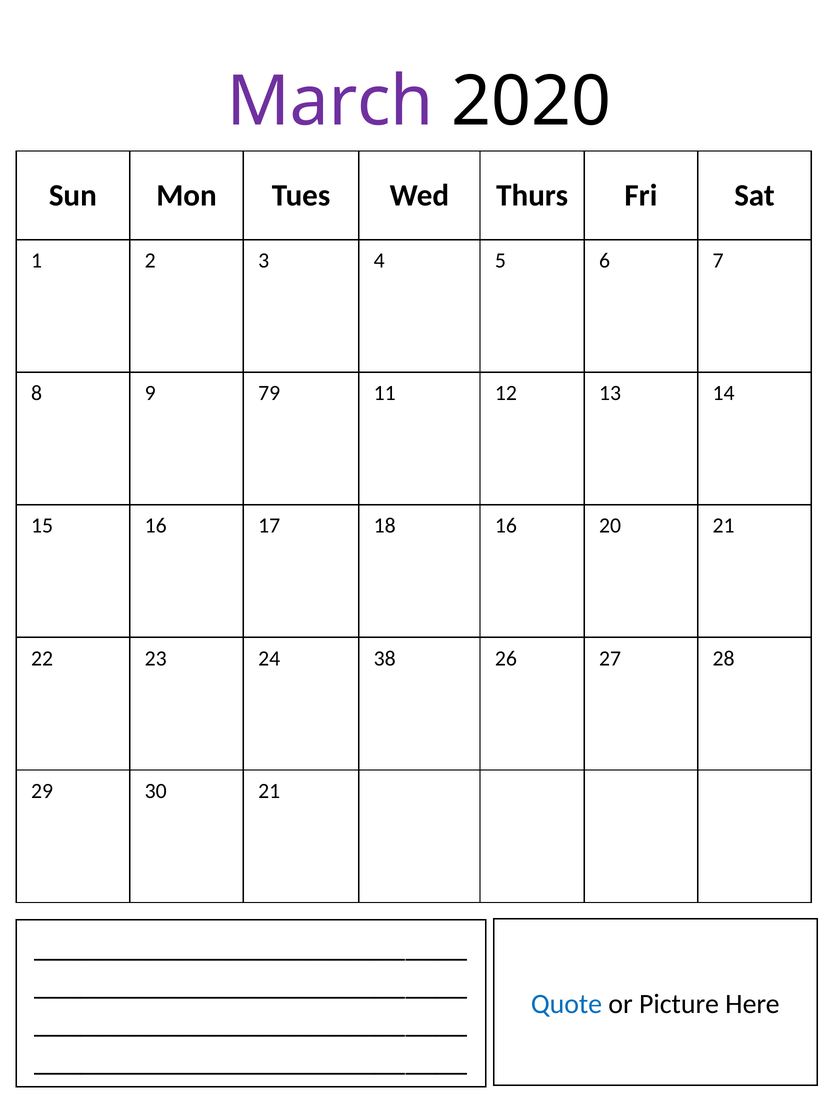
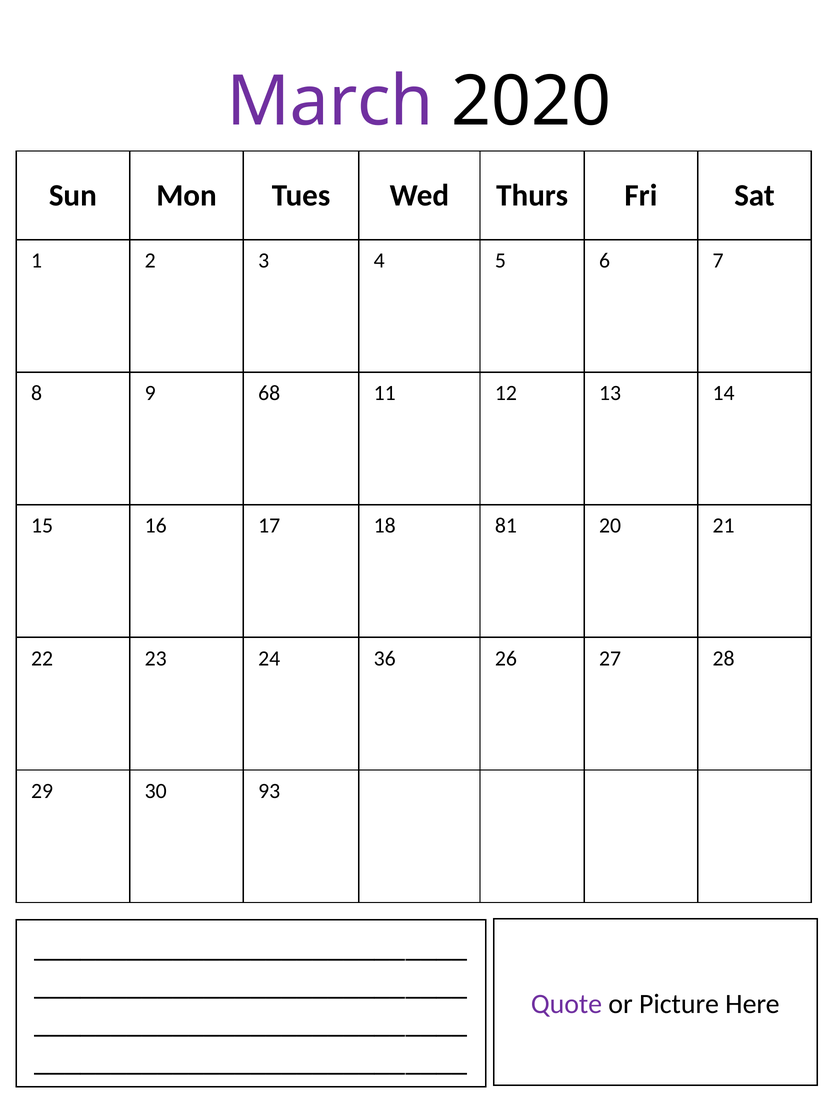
79: 79 -> 68
18 16: 16 -> 81
38: 38 -> 36
30 21: 21 -> 93
Quote colour: blue -> purple
